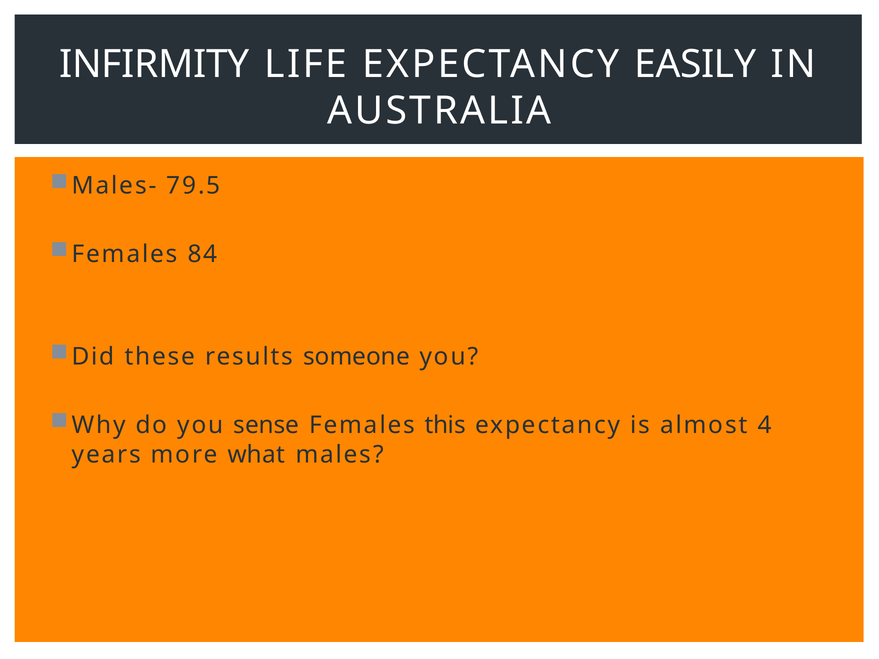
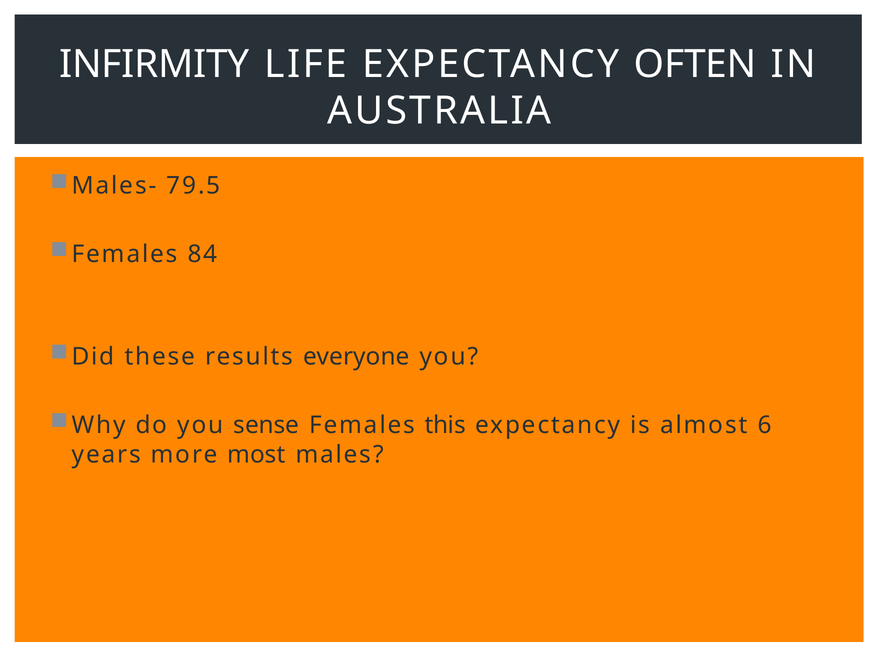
EASILY: EASILY -> OFTEN
someone: someone -> everyone
4: 4 -> 6
what: what -> most
